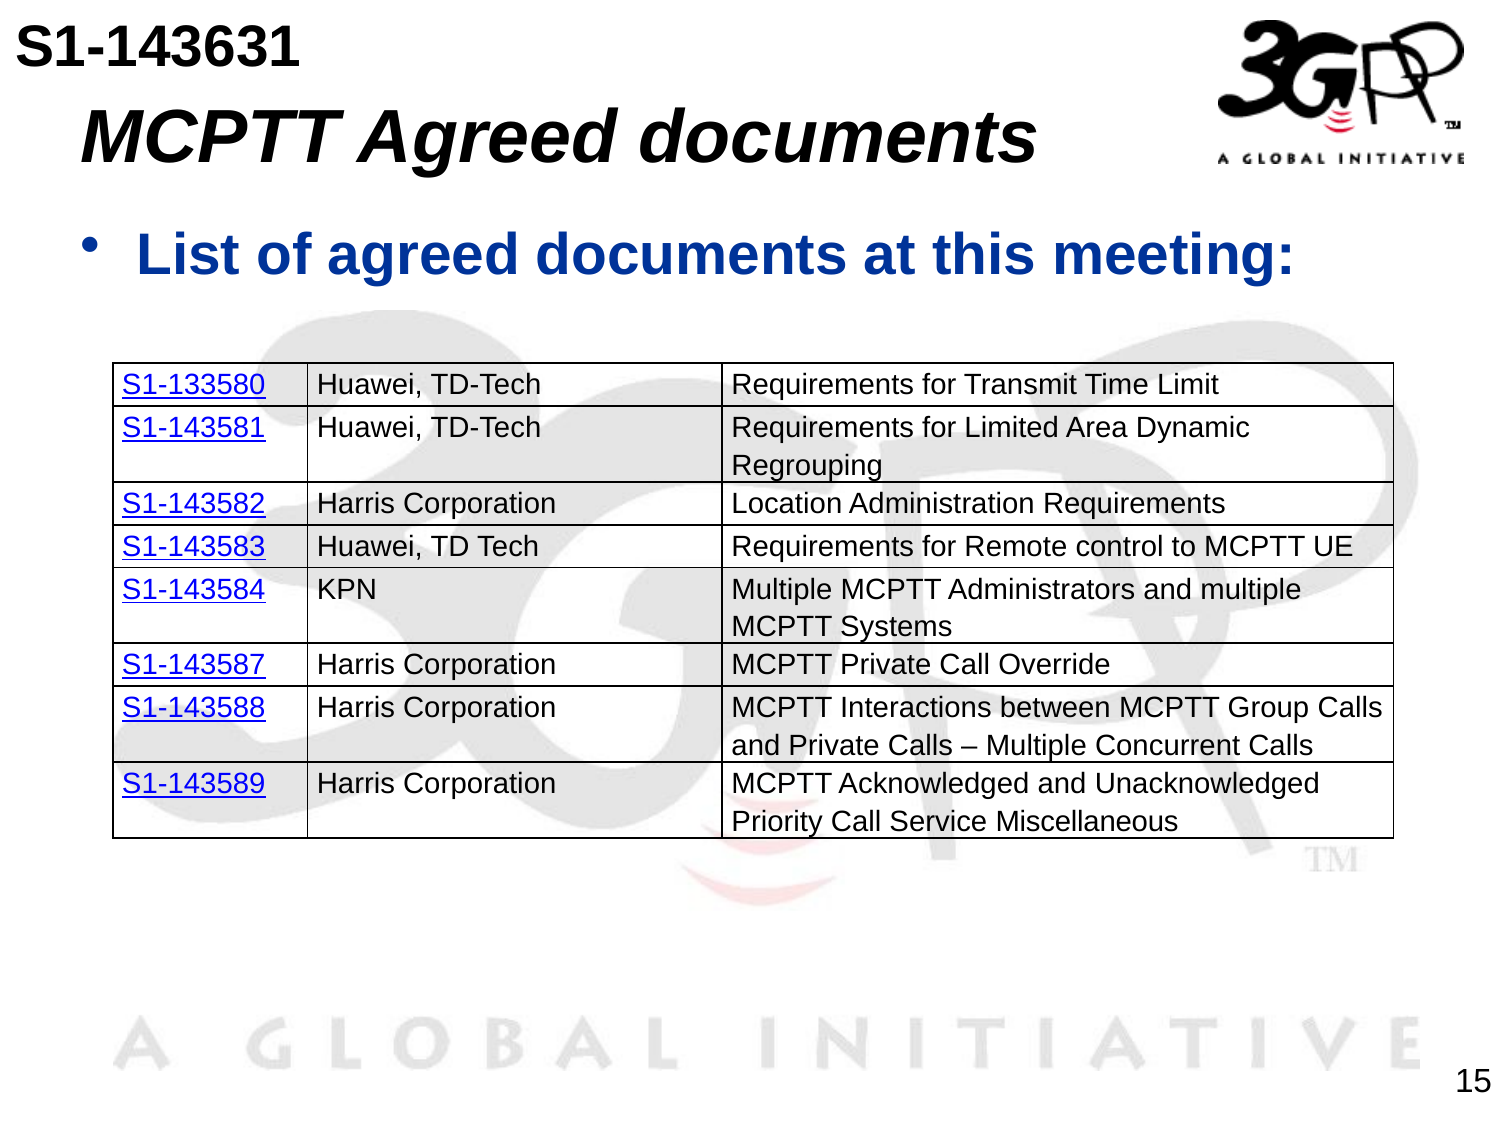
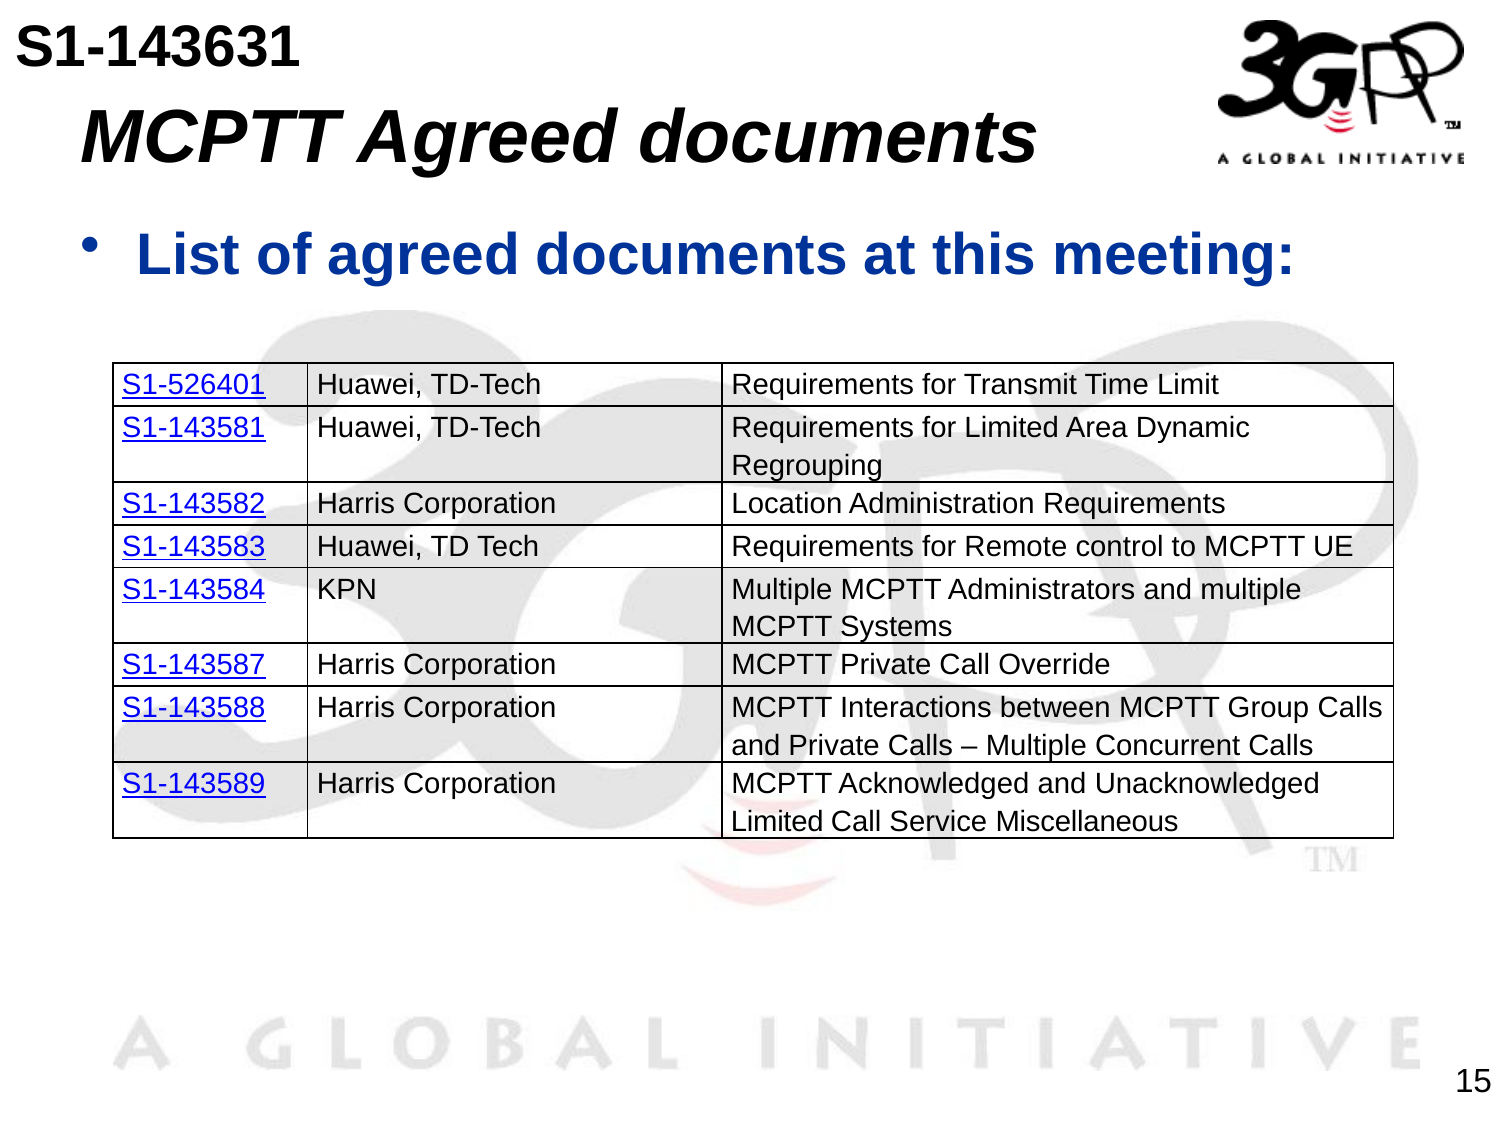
S1-133580: S1-133580 -> S1-526401
Priority at (777, 822): Priority -> Limited
